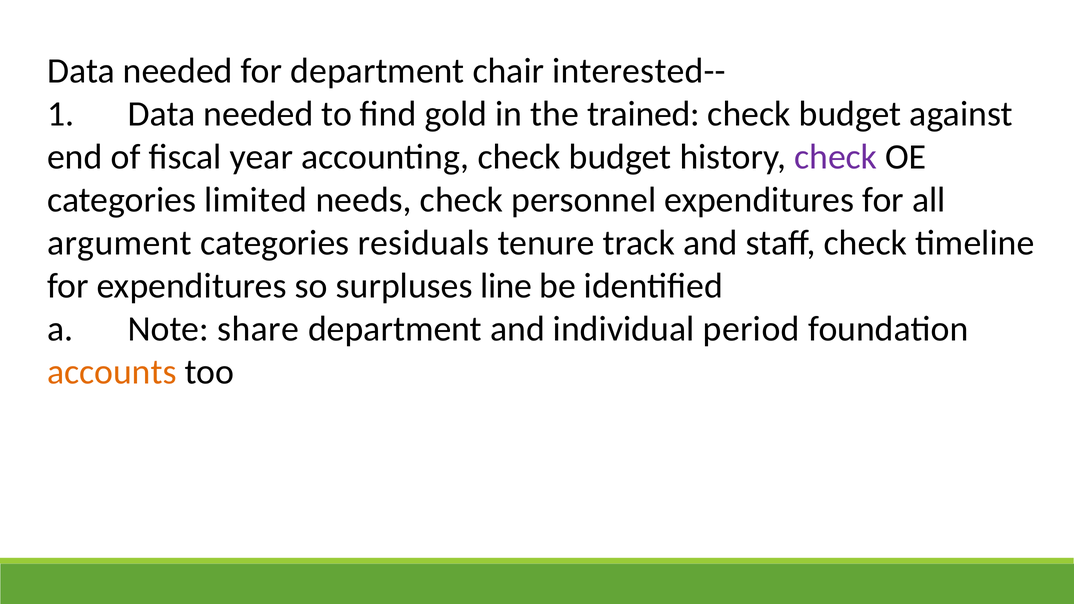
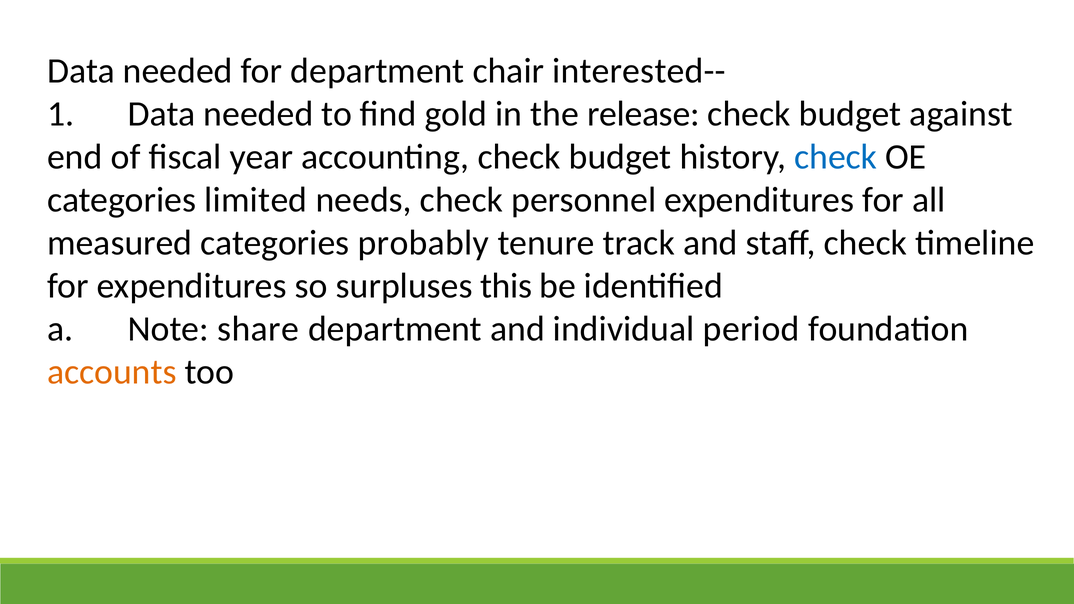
trained: trained -> release
check at (836, 157) colour: purple -> blue
argument: argument -> measured
residuals: residuals -> probably
line: line -> this
